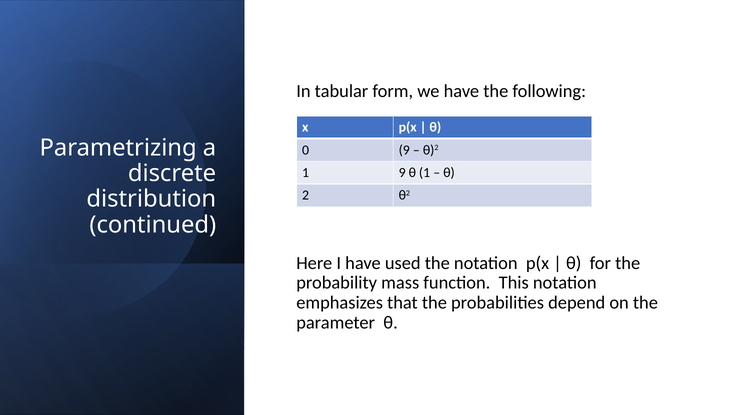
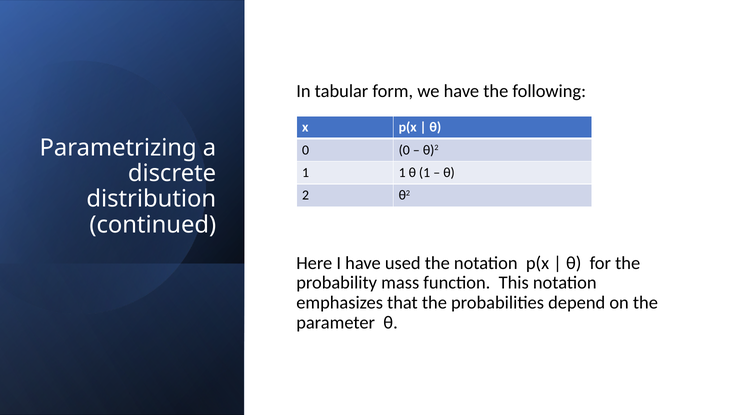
0 9: 9 -> 0
1 9: 9 -> 1
